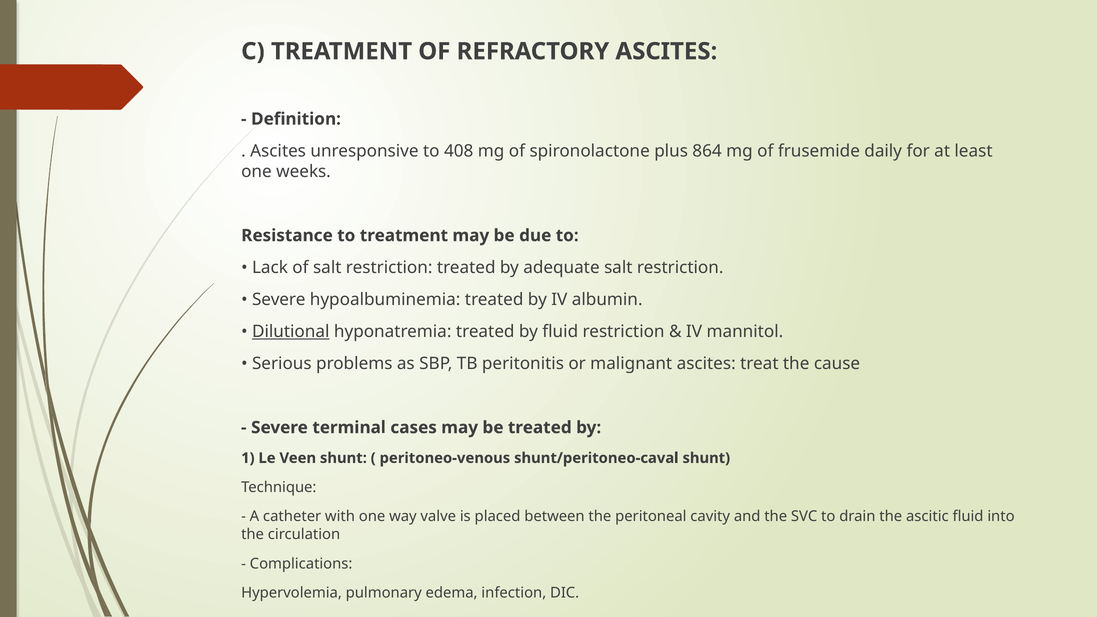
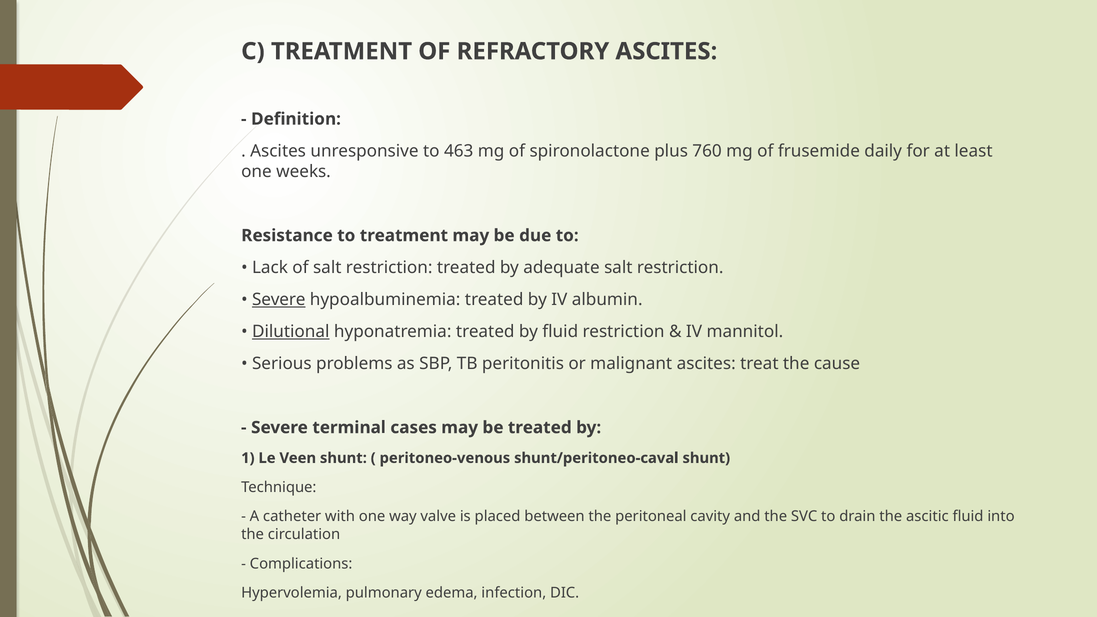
408: 408 -> 463
864: 864 -> 760
Severe at (279, 300) underline: none -> present
